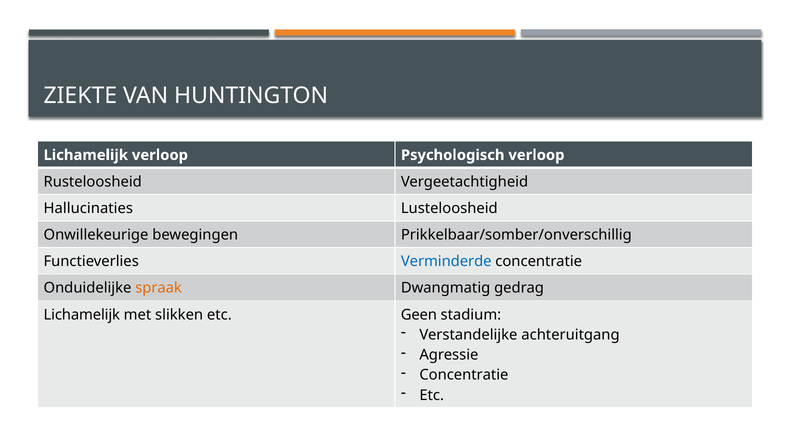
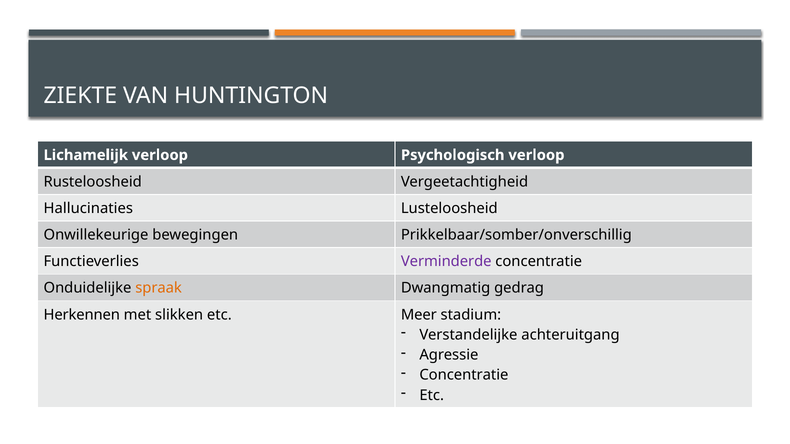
Verminderde colour: blue -> purple
Lichamelijk at (82, 315): Lichamelijk -> Herkennen
Geen: Geen -> Meer
